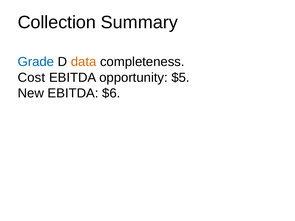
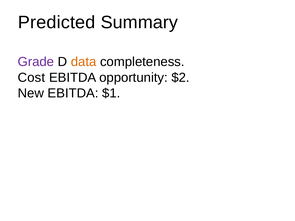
Collection: Collection -> Predicted
Grade colour: blue -> purple
$5: $5 -> $2
$6: $6 -> $1
